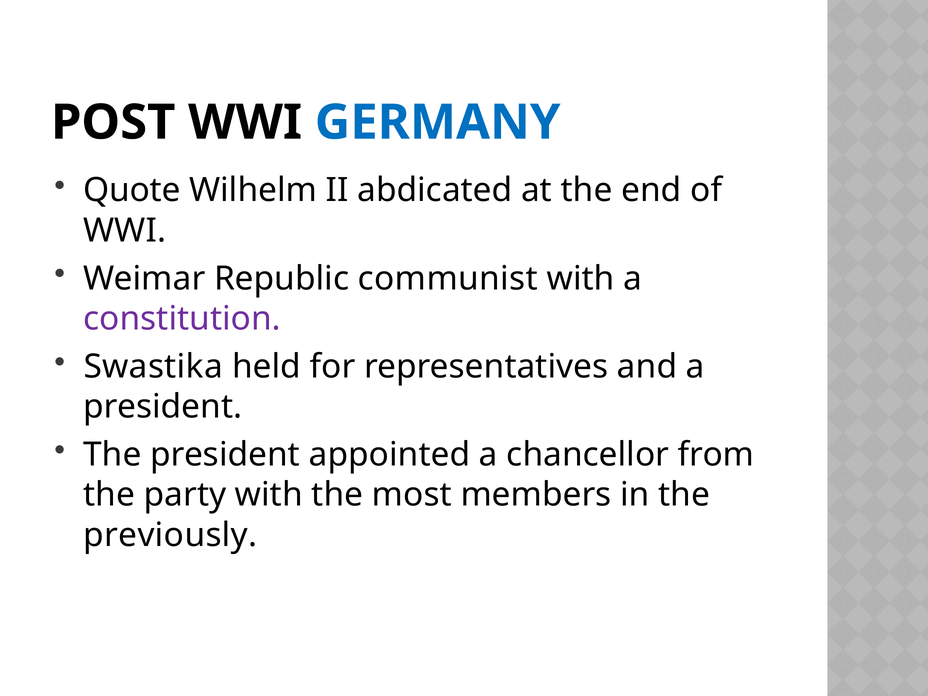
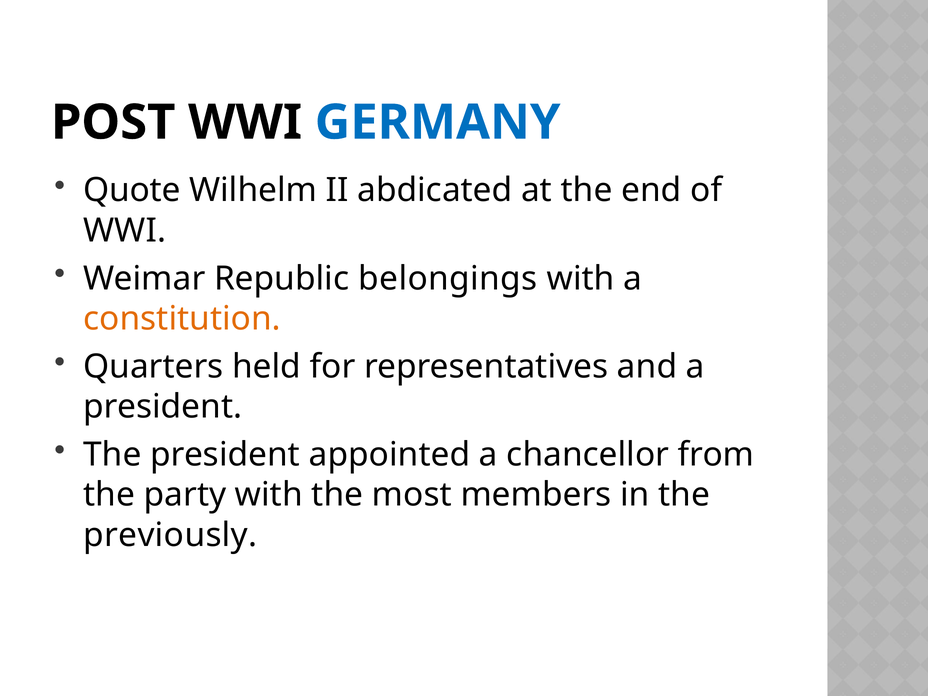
communist: communist -> belongings
constitution colour: purple -> orange
Swastika: Swastika -> Quarters
